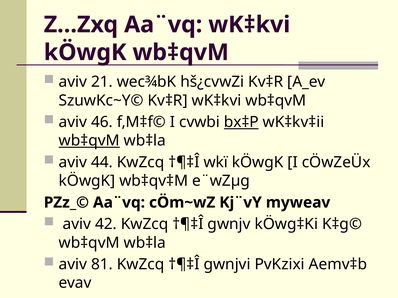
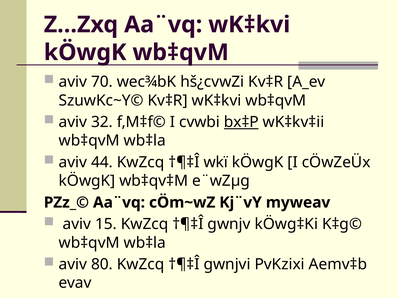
21: 21 -> 70
46: 46 -> 32
wb‡qvM at (89, 141) underline: present -> none
42: 42 -> 15
81: 81 -> 80
